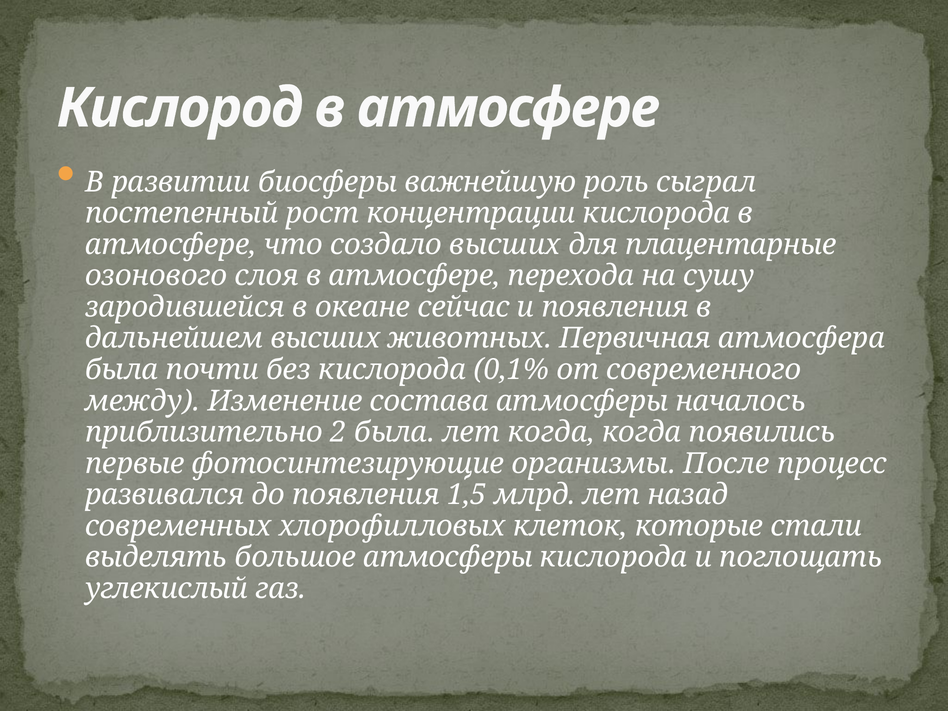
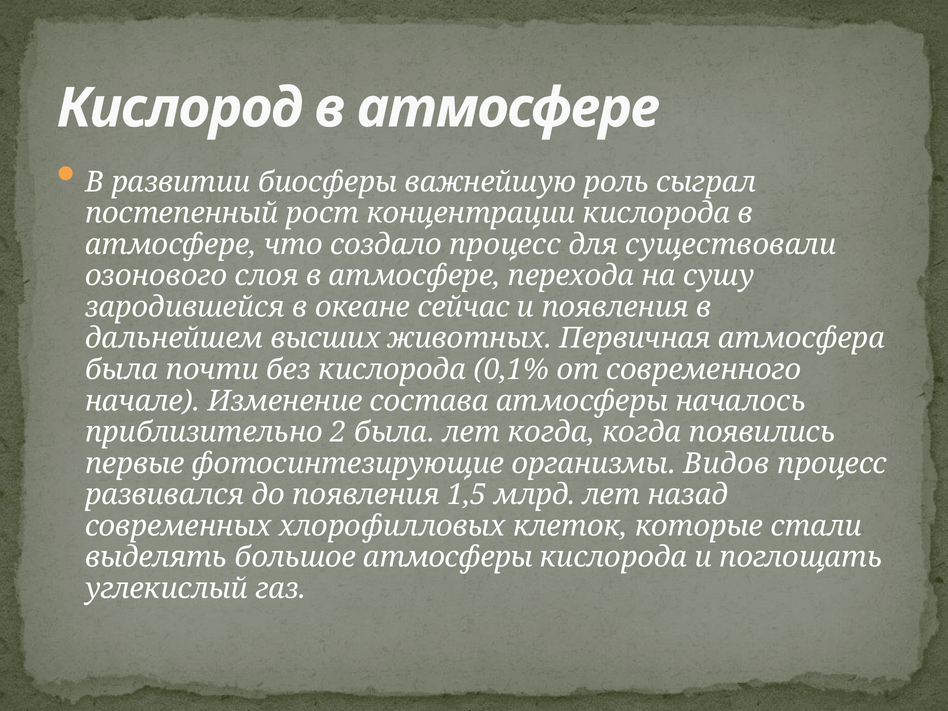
создало высших: высших -> процесс
плацентарные: плацентарные -> существовали
между: между -> начале
После: После -> Видов
